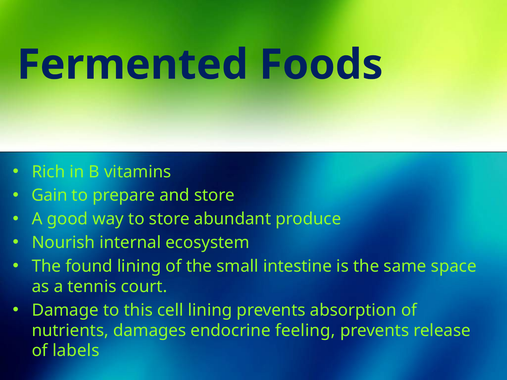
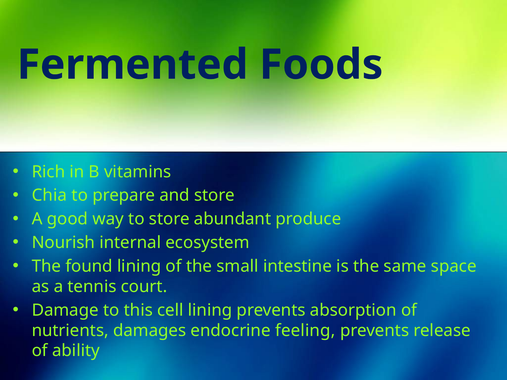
Gain: Gain -> Chia
labels: labels -> ability
